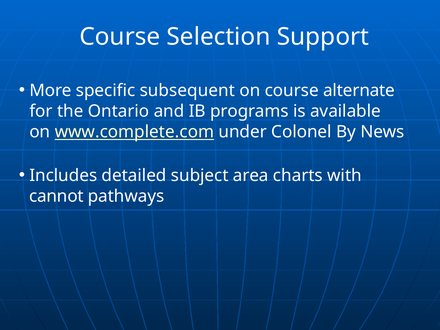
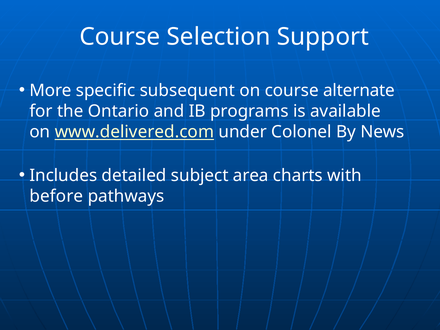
www.complete.com: www.complete.com -> www.delivered.com
cannot: cannot -> before
